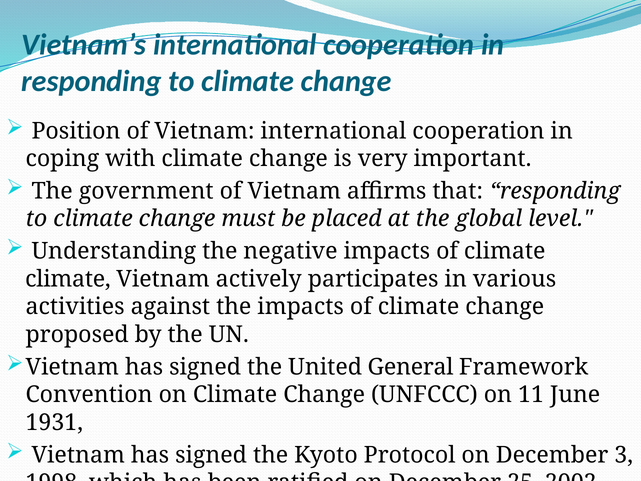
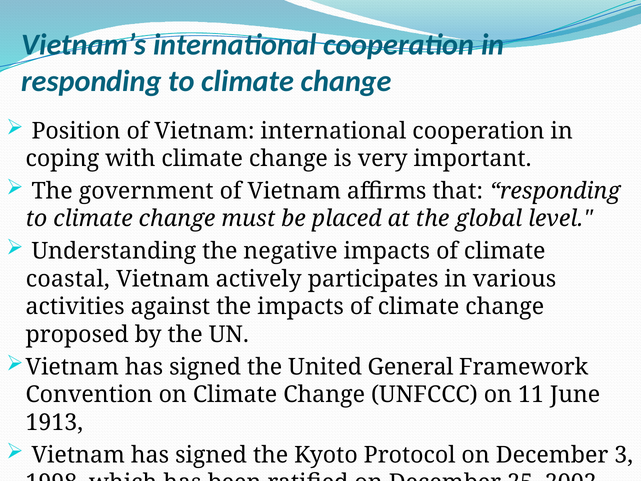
climate at (68, 279): climate -> coastal
1931: 1931 -> 1913
